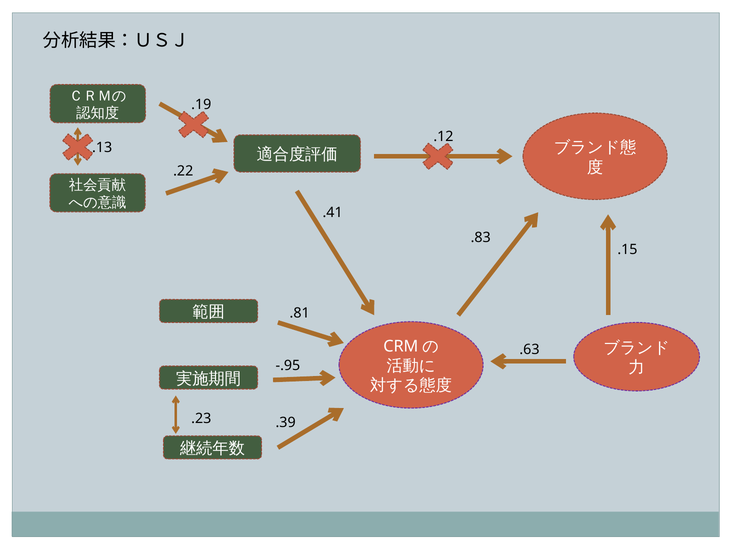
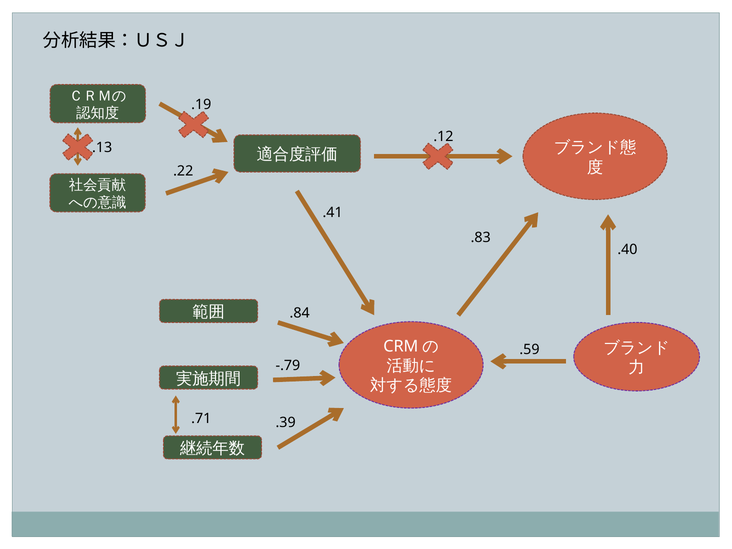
.15: .15 -> .40
.81: .81 -> .84
.63: .63 -> .59
-.95: -.95 -> -.79
.23: .23 -> .71
